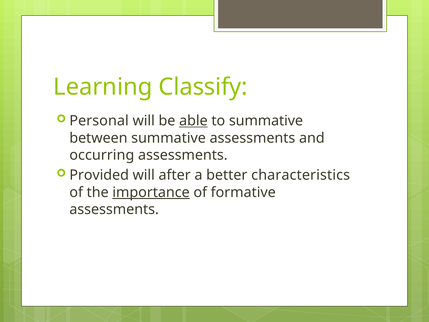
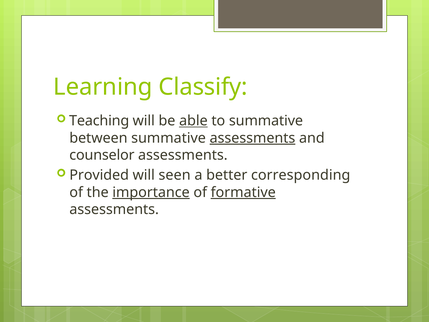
Personal: Personal -> Teaching
assessments at (252, 138) underline: none -> present
occurring: occurring -> counselor
after: after -> seen
characteristics: characteristics -> corresponding
formative underline: none -> present
